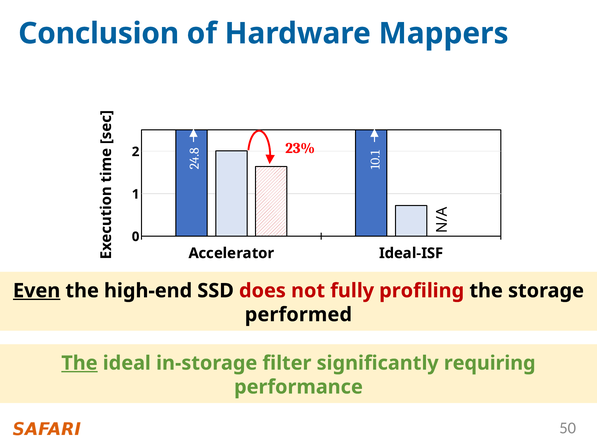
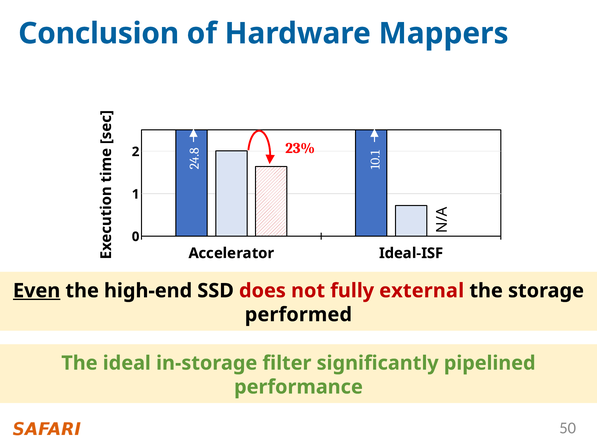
profiling: profiling -> external
The at (79, 363) underline: present -> none
requiring: requiring -> pipelined
